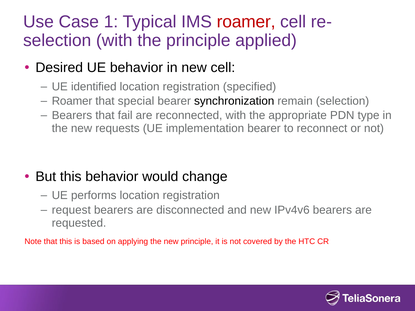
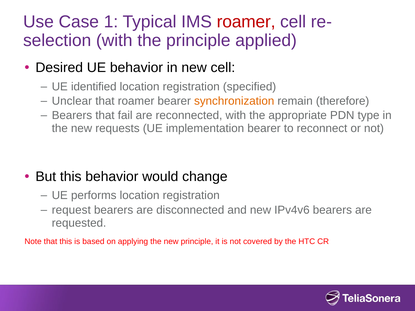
Roamer at (72, 101): Roamer -> Unclear
that special: special -> roamer
synchronization colour: black -> orange
remain selection: selection -> therefore
